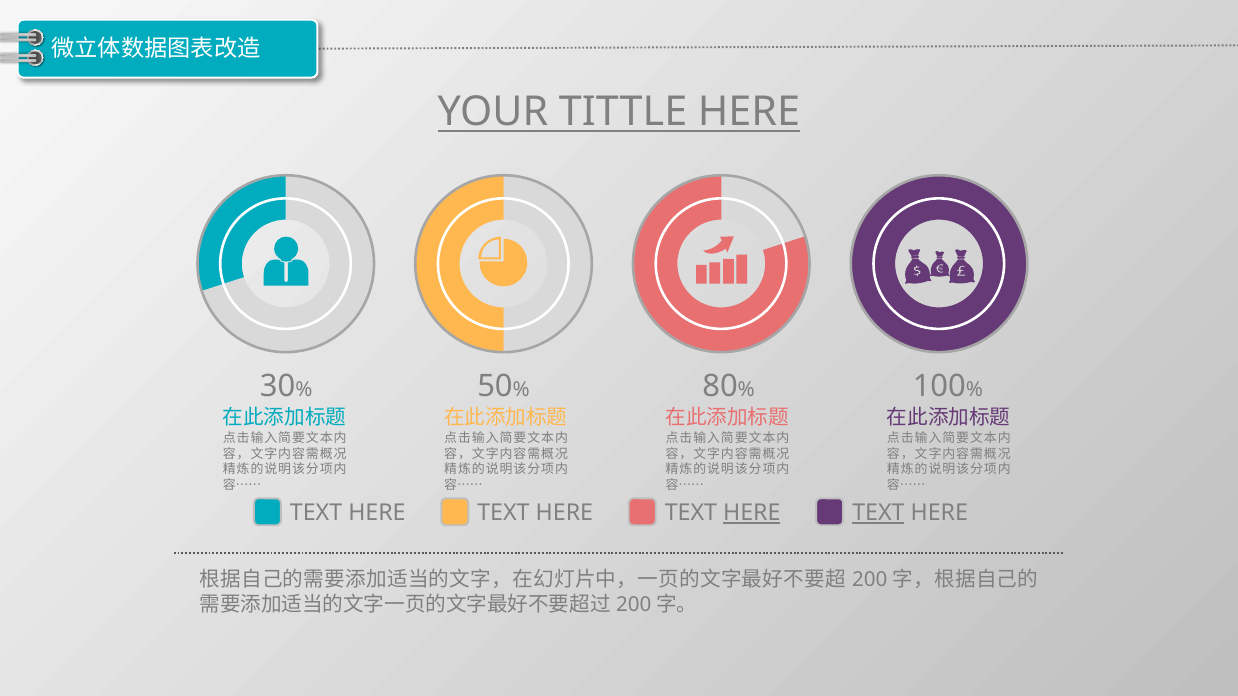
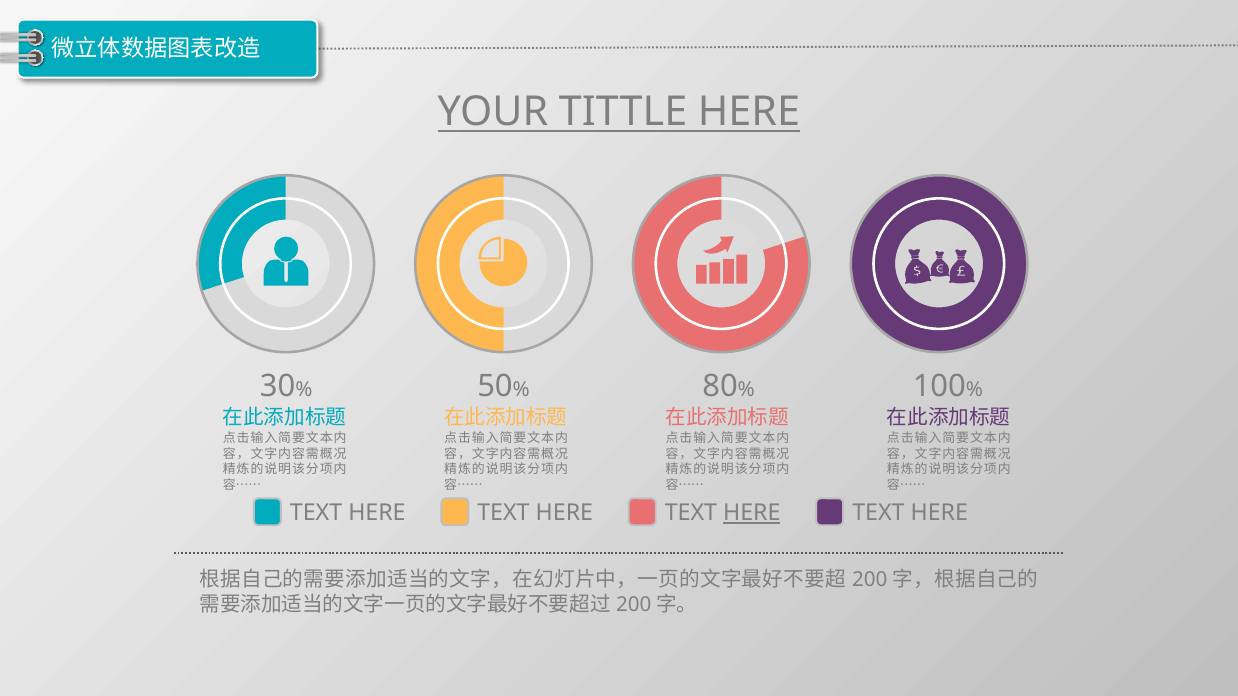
TEXT at (878, 513) underline: present -> none
